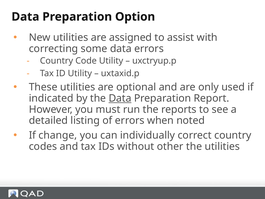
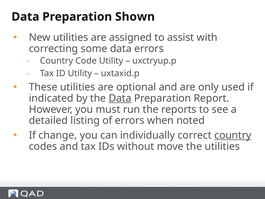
Option: Option -> Shown
country at (233, 135) underline: none -> present
other: other -> move
